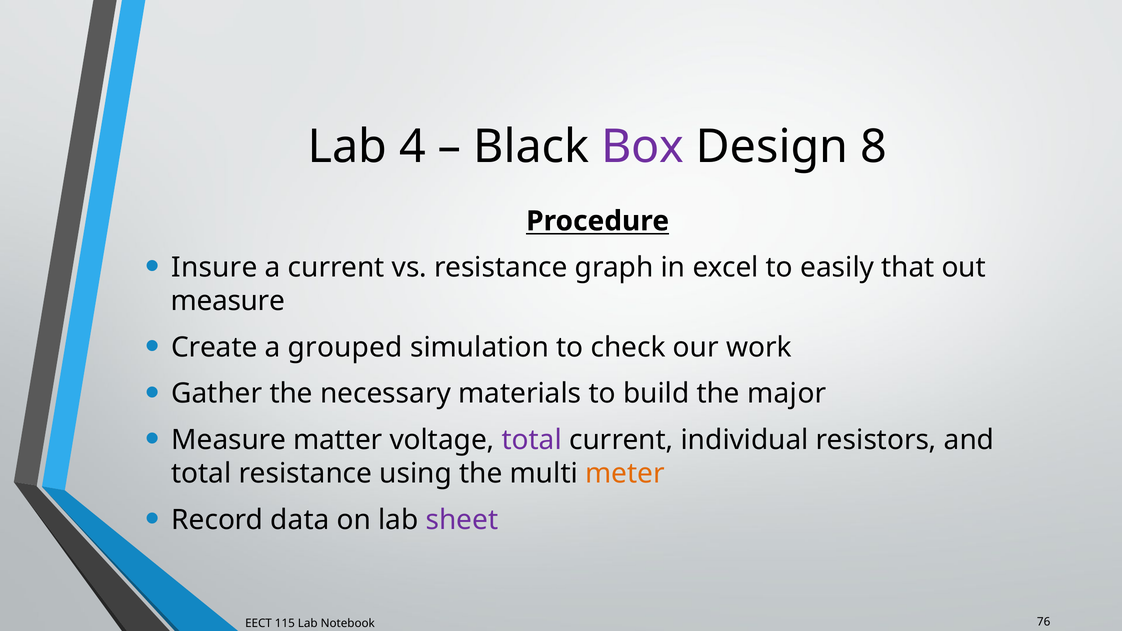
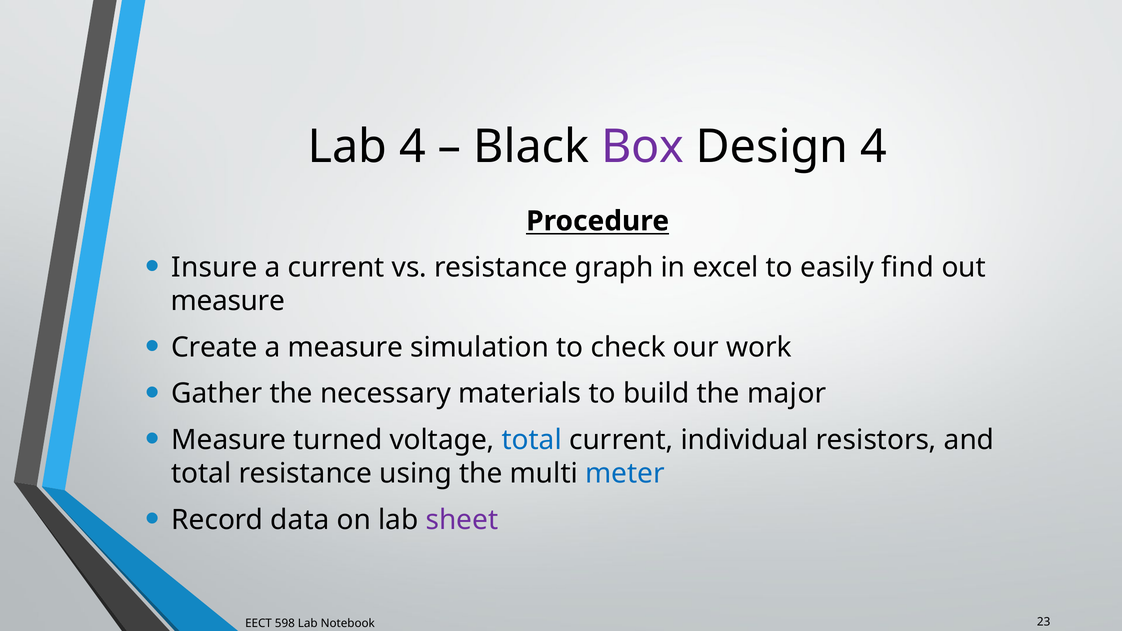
Design 8: 8 -> 4
that: that -> find
a grouped: grouped -> measure
matter: matter -> turned
total at (532, 440) colour: purple -> blue
meter colour: orange -> blue
115: 115 -> 598
76: 76 -> 23
